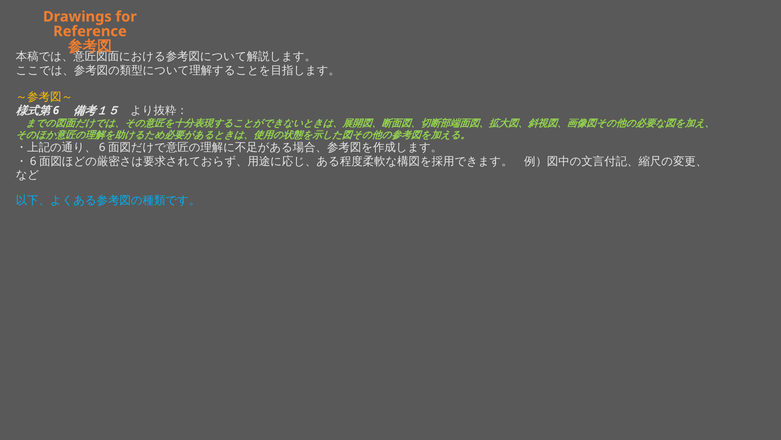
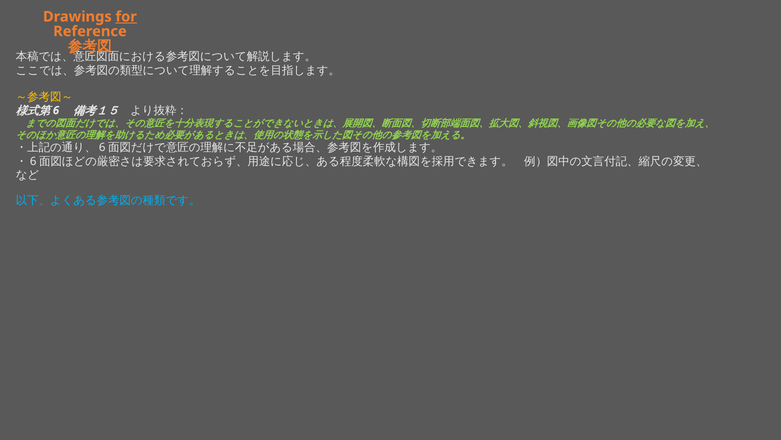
for underline: none -> present
